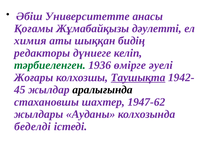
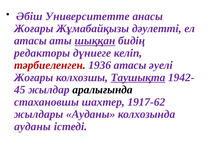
Қоғамы at (34, 28): Қоғамы -> Жоғары
химия at (30, 41): химия -> атасы
шыққан underline: none -> present
тәрбиеленген colour: green -> red
1936 өмірге: өмірге -> атасы
1947-62: 1947-62 -> 1917-62
беделді at (33, 126): беделді -> ауданы
